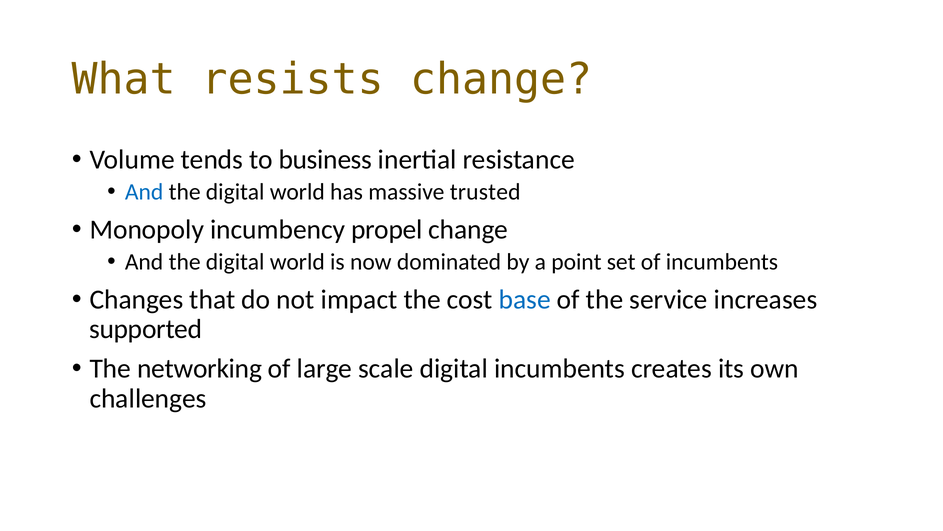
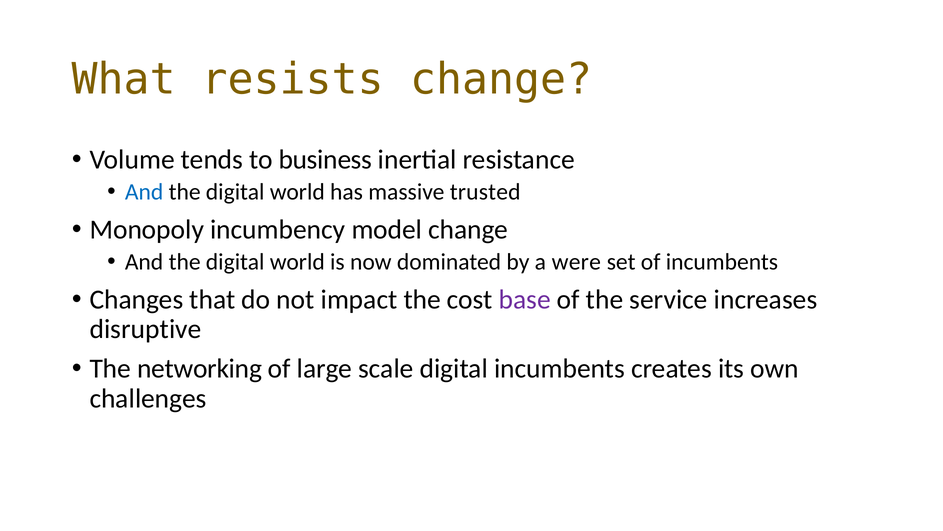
propel: propel -> model
point: point -> were
base colour: blue -> purple
supported: supported -> disruptive
